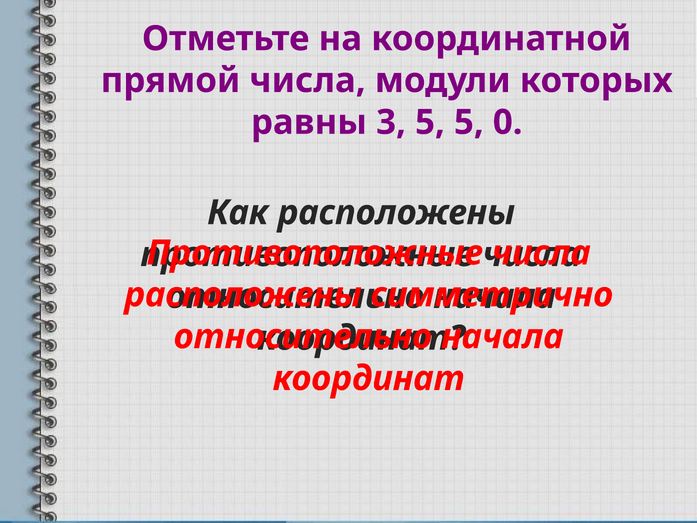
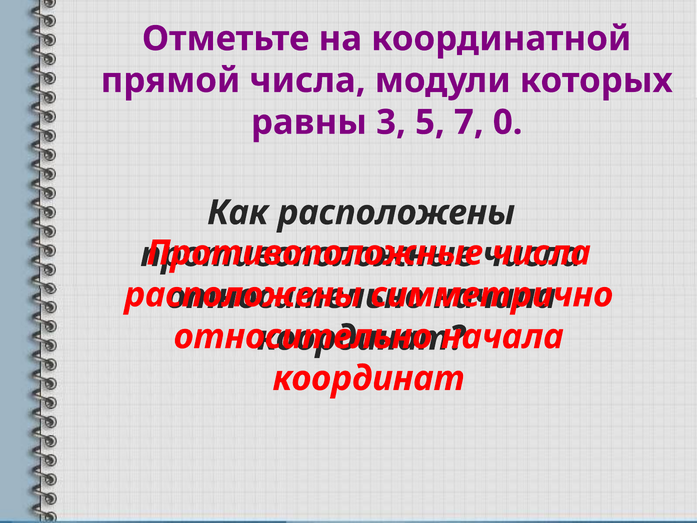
5 5: 5 -> 7
